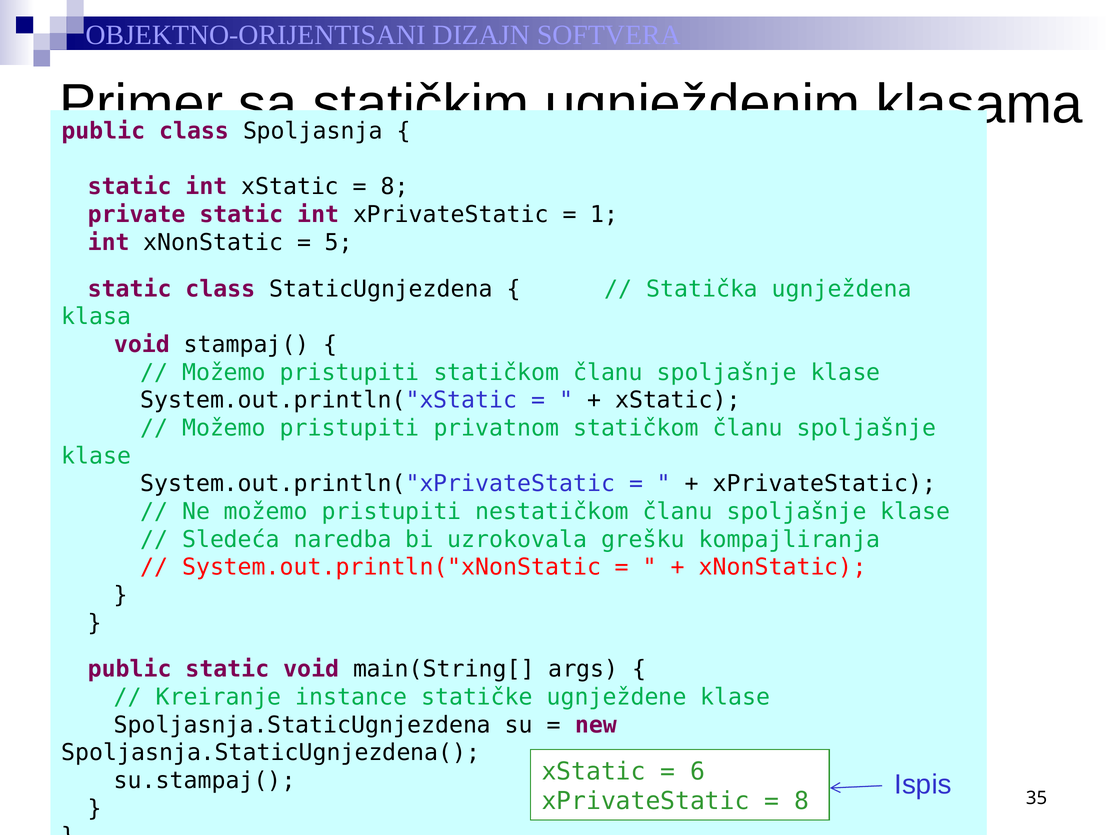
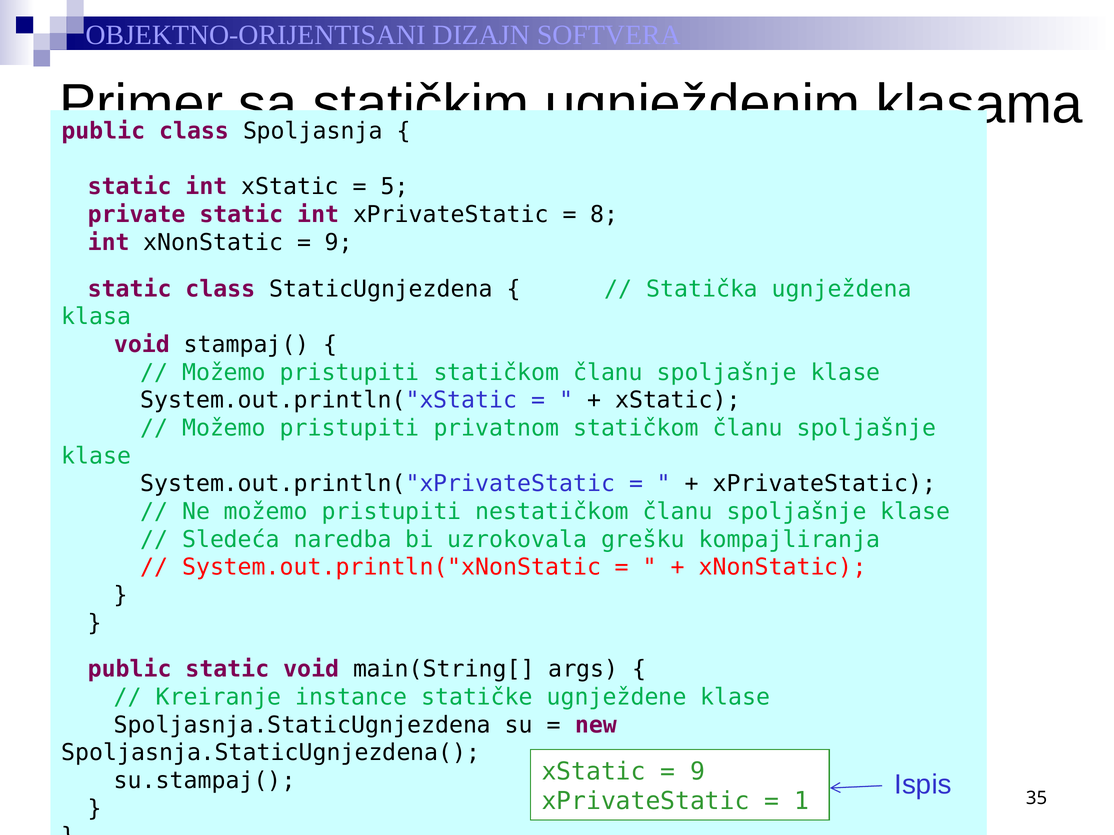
8 at (395, 187): 8 -> 5
1: 1 -> 8
5 at (339, 243): 5 -> 9
6 at (698, 772): 6 -> 9
8 at (802, 802): 8 -> 1
